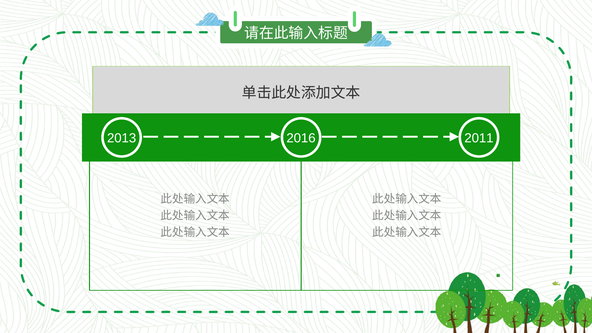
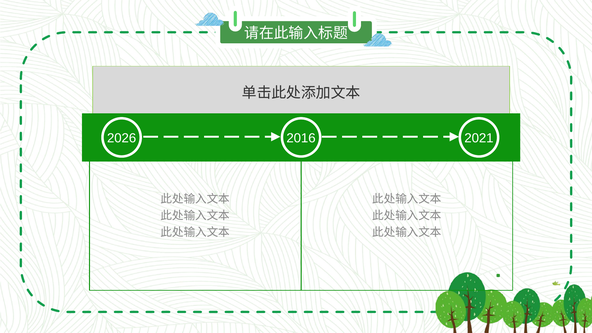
2013: 2013 -> 2026
2011: 2011 -> 2021
